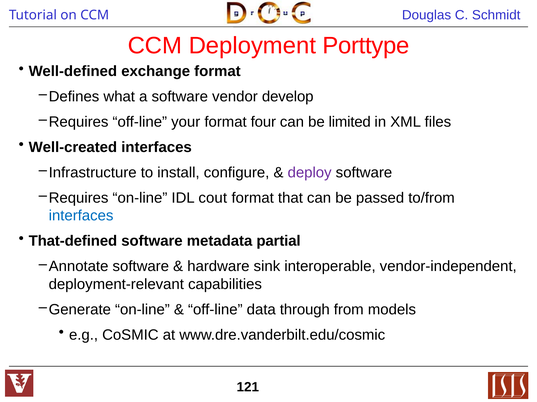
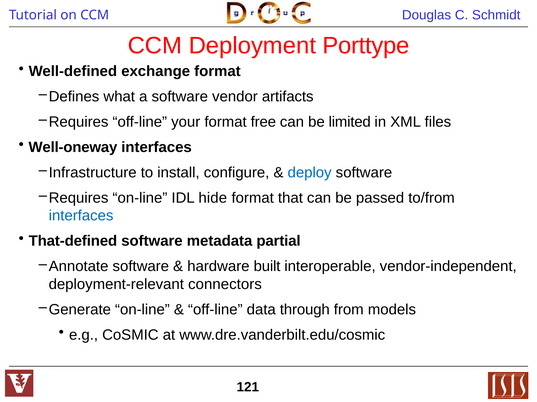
develop: develop -> artifacts
four: four -> free
Well-created: Well-created -> Well-oneway
deploy colour: purple -> blue
cout: cout -> hide
sink: sink -> built
capabilities: capabilities -> connectors
